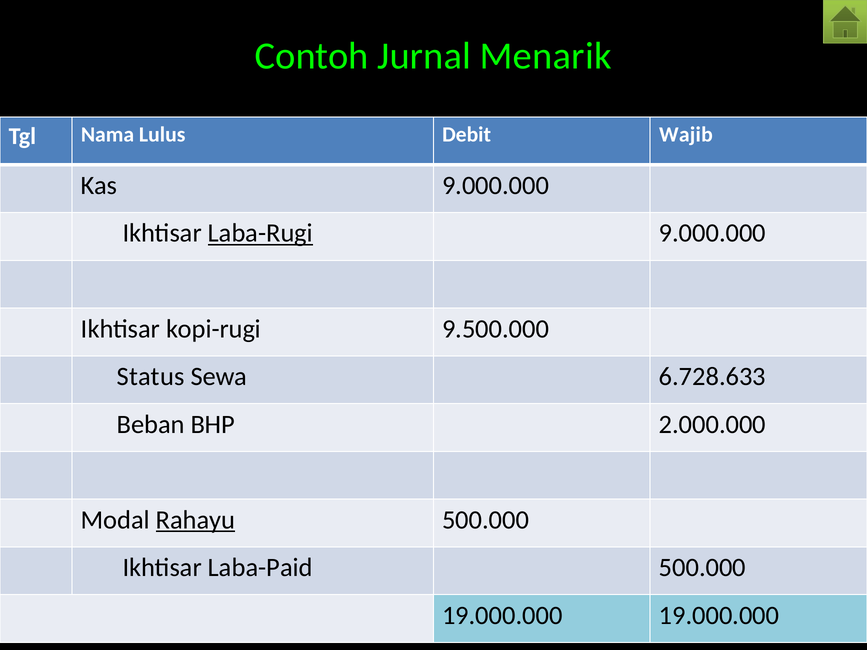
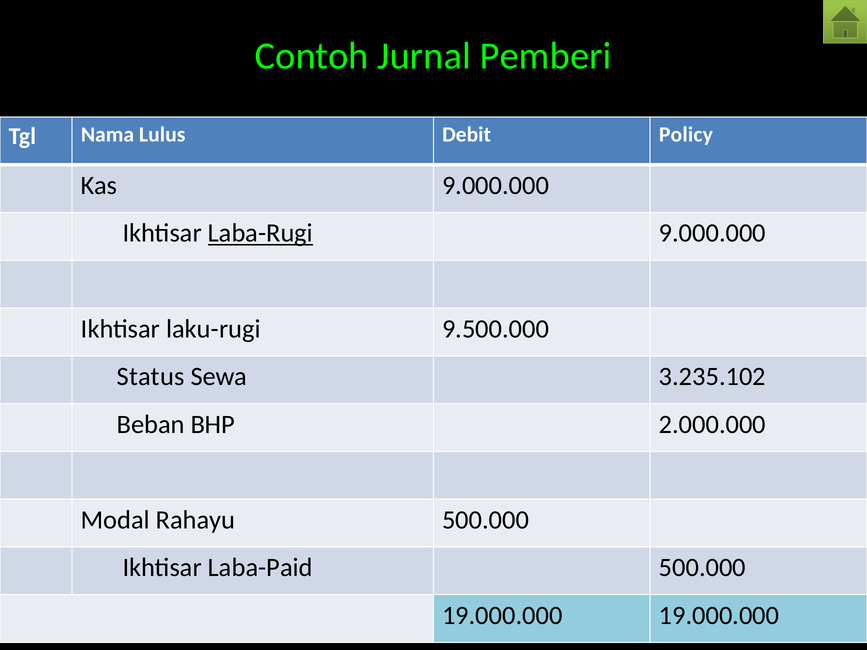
Menarik: Menarik -> Pemberi
Wajib: Wajib -> Policy
kopi-rugi: kopi-rugi -> laku-rugi
6.728.633: 6.728.633 -> 3.235.102
Rahayu underline: present -> none
